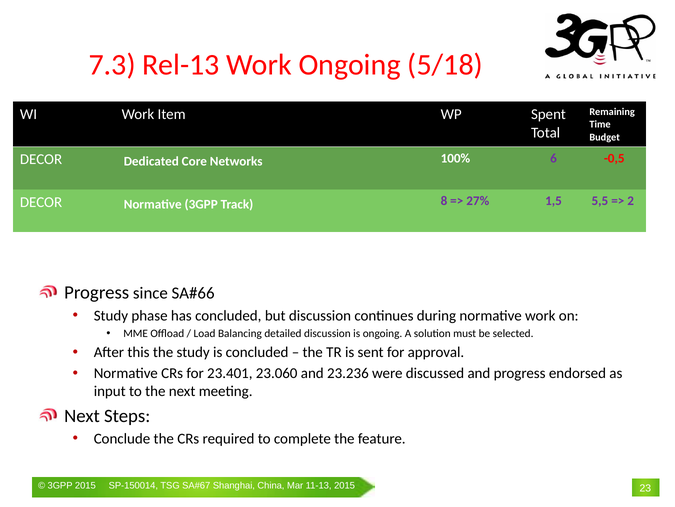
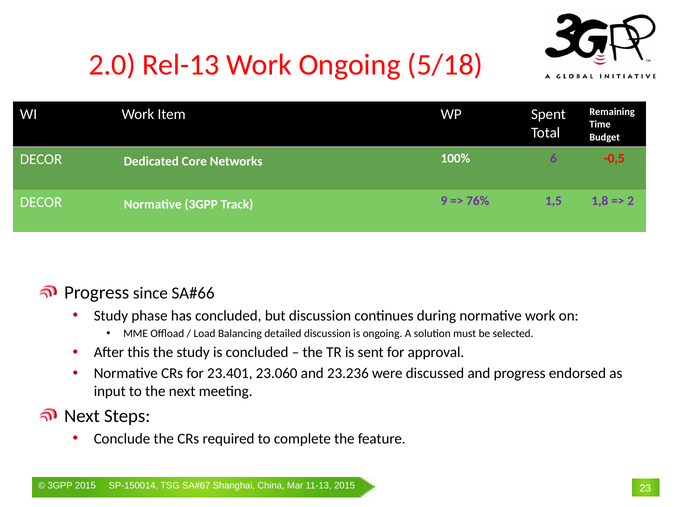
7.3: 7.3 -> 2.0
8: 8 -> 9
27%: 27% -> 76%
5,5: 5,5 -> 1,8
